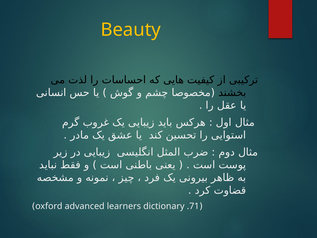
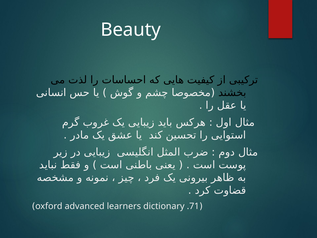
Beauty colour: yellow -> white
